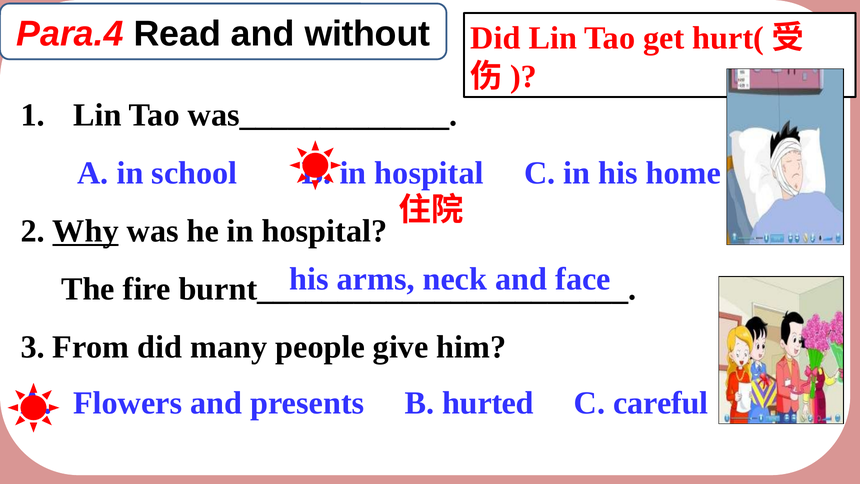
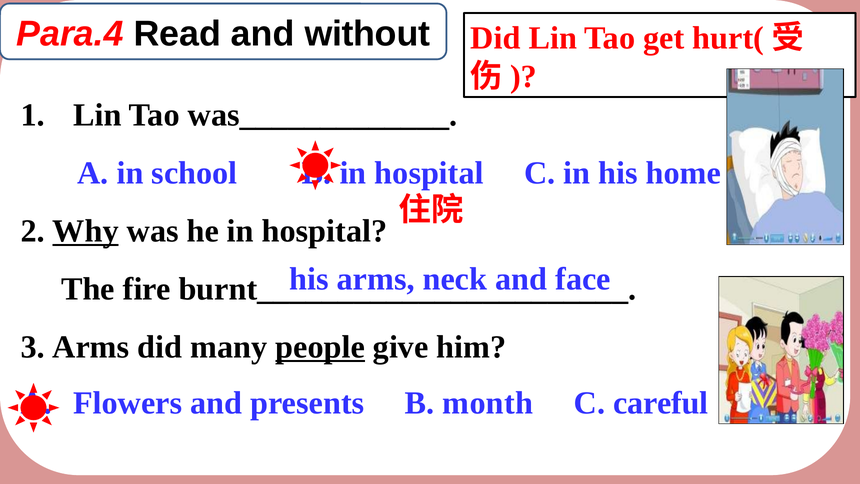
3 From: From -> Arms
people at (320, 347) underline: none -> present
hurted: hurted -> month
